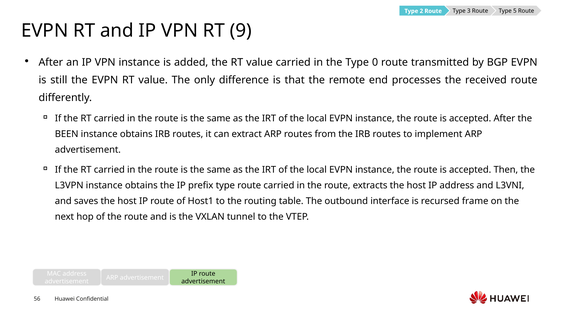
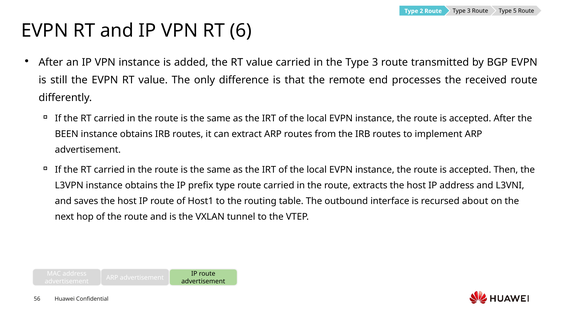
9: 9 -> 6
the Type 0: 0 -> 3
frame: frame -> about
